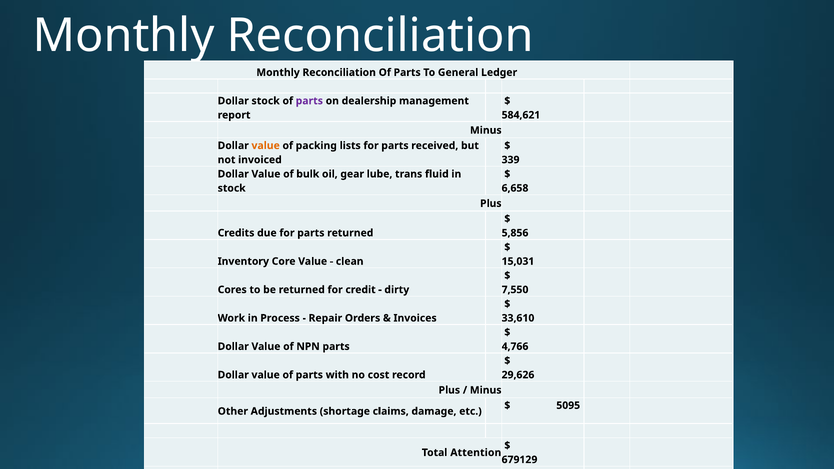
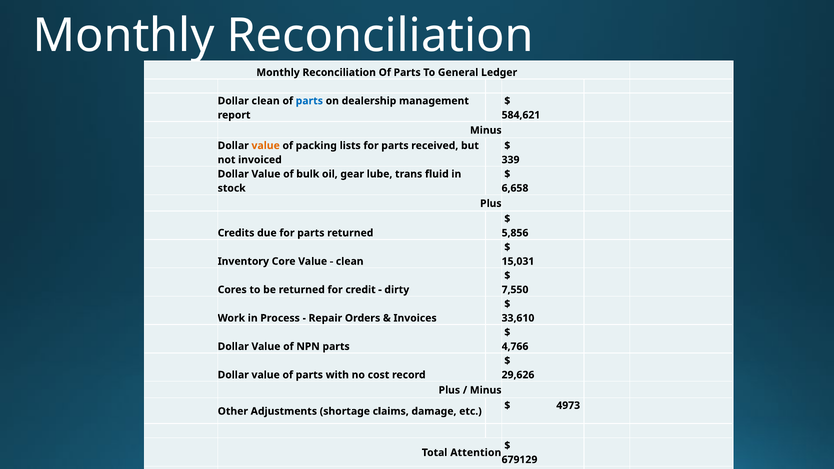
Dollar stock: stock -> clean
parts at (309, 101) colour: purple -> blue
5095: 5095 -> 4973
